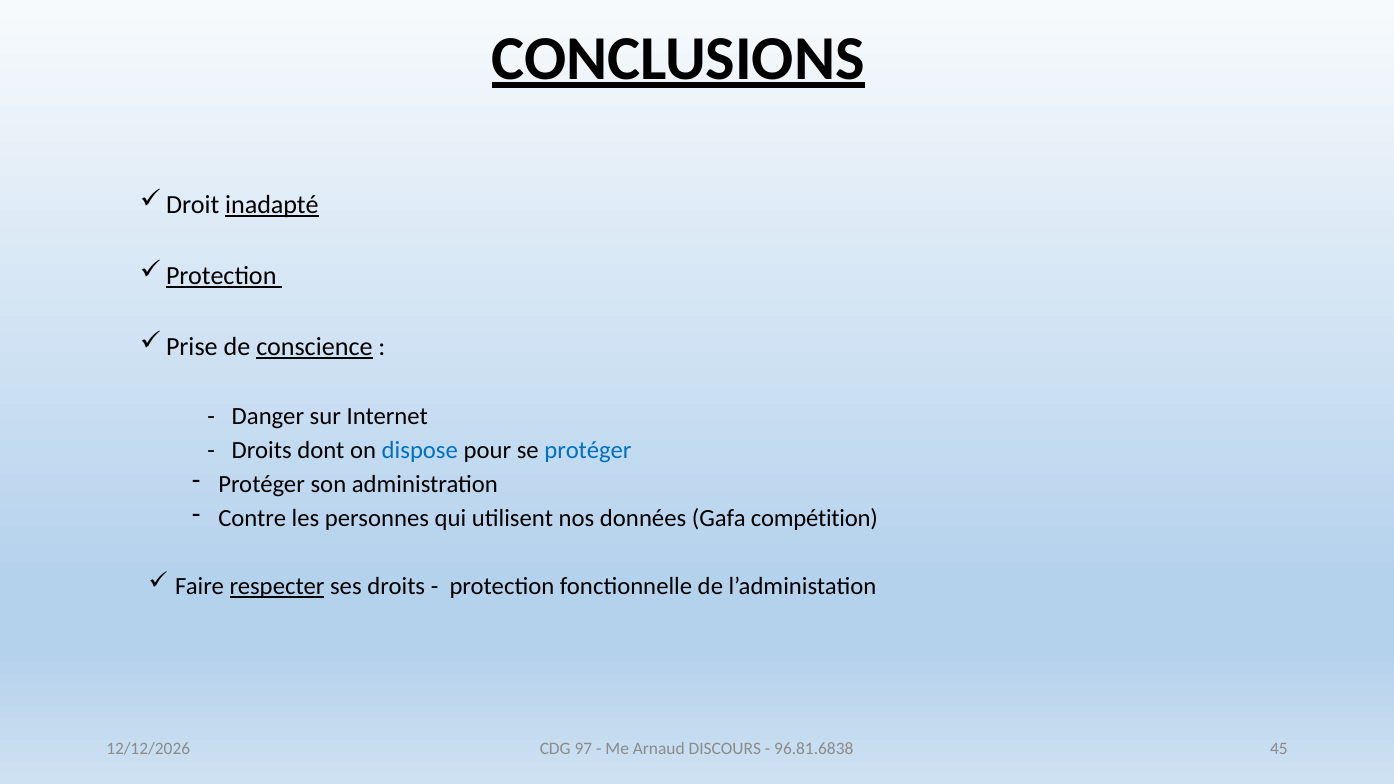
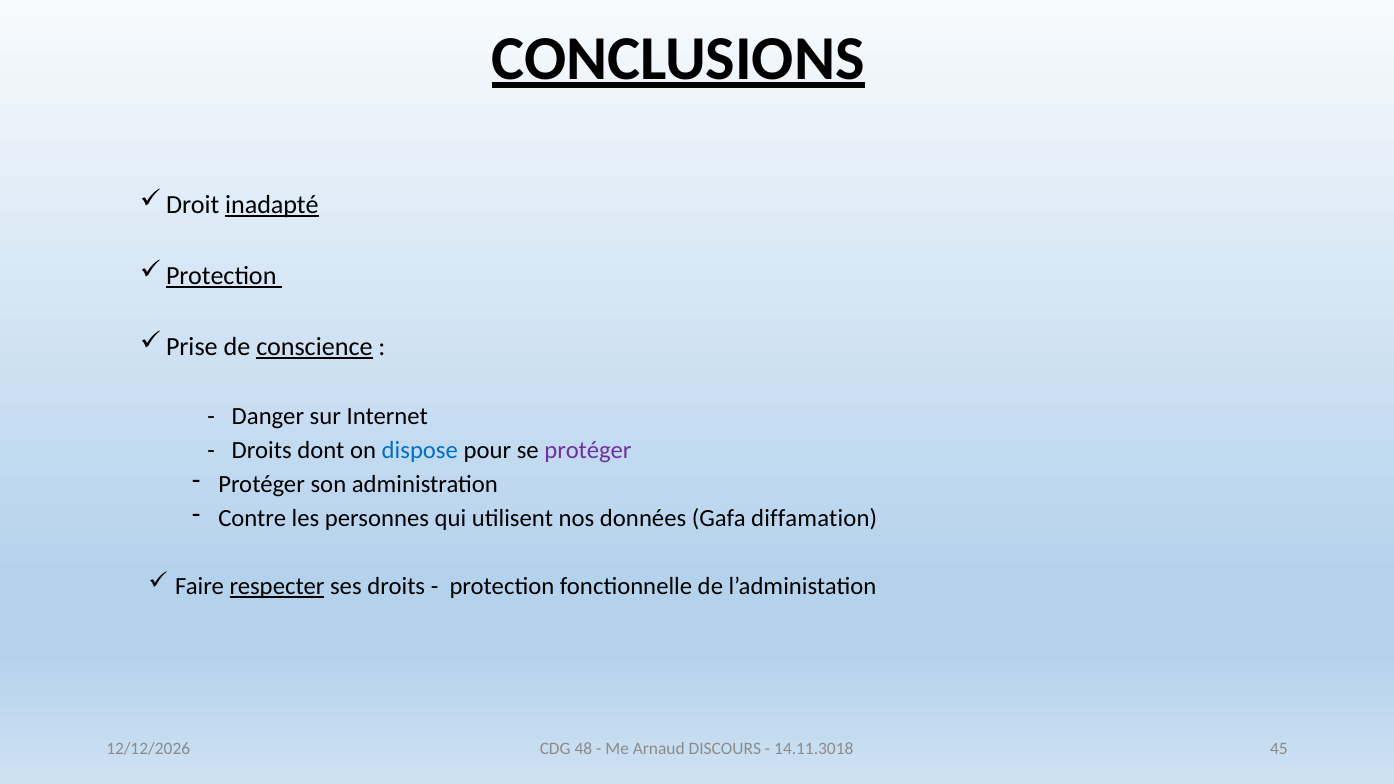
protéger at (588, 451) colour: blue -> purple
compétition: compétition -> diffamation
97: 97 -> 48
96.81.6838: 96.81.6838 -> 14.11.3018
